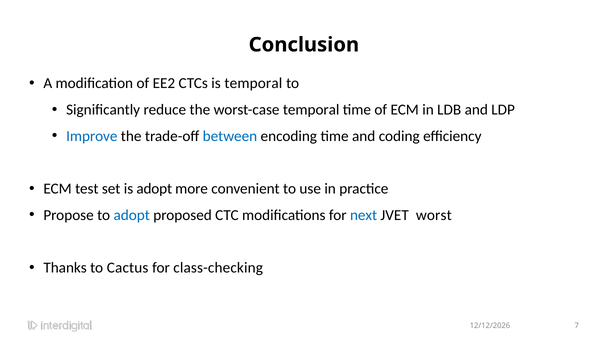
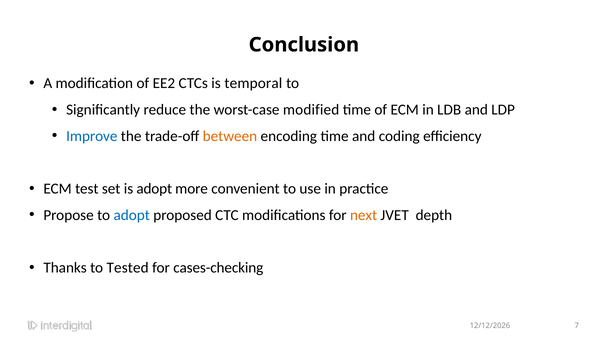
worst-case temporal: temporal -> modified
between colour: blue -> orange
next colour: blue -> orange
worst: worst -> depth
Cactus: Cactus -> Tested
class-checking: class-checking -> cases-checking
